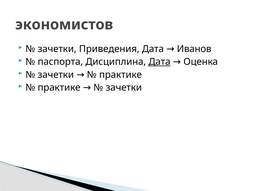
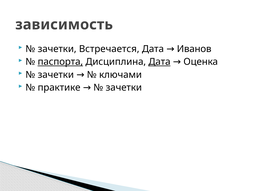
экономистов: экономистов -> зависимость
Приведения: Приведения -> Встречается
паспорта underline: none -> present
практике at (121, 75): практике -> ключами
